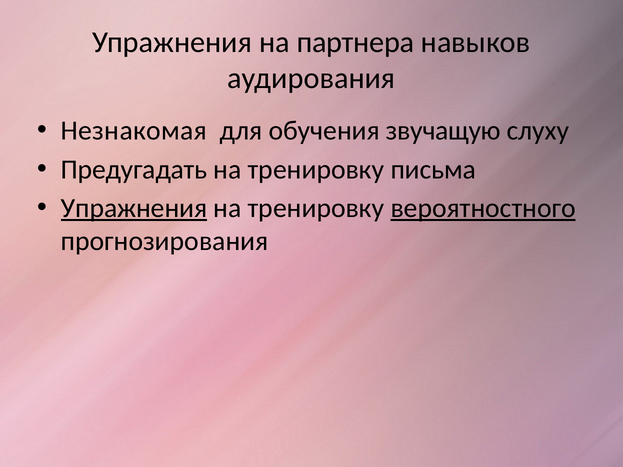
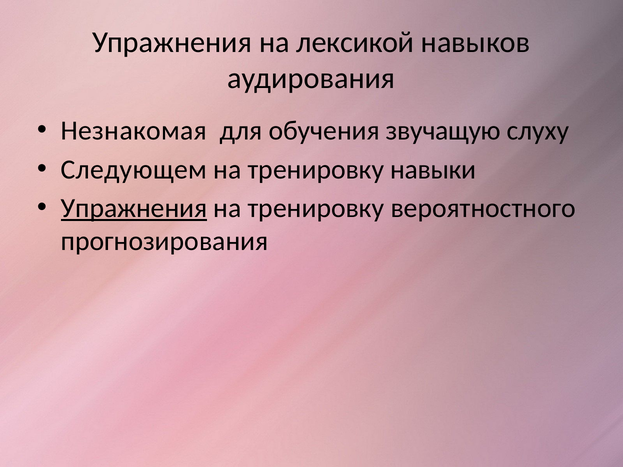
партнера: партнера -> лексикой
Предугадать: Предугадать -> Следующем
письма: письма -> навыки
вероятностного underline: present -> none
